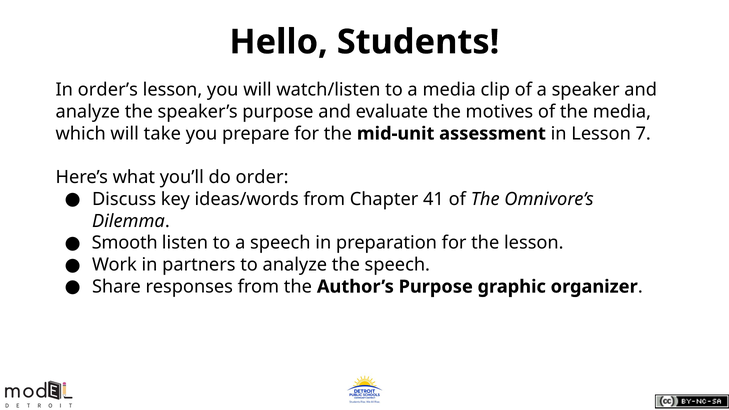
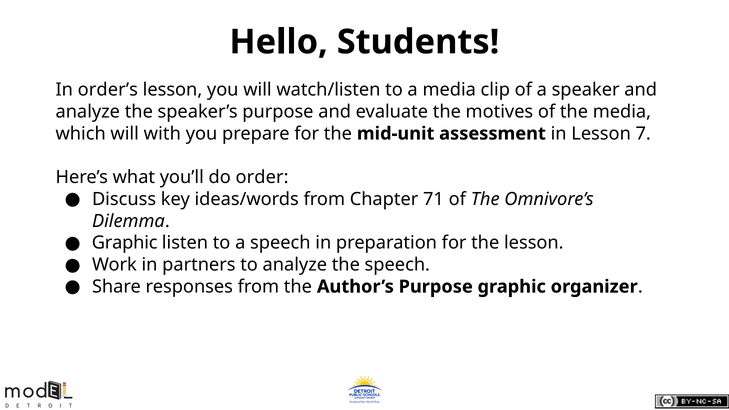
take: take -> with
41: 41 -> 71
Smooth at (125, 243): Smooth -> Graphic
